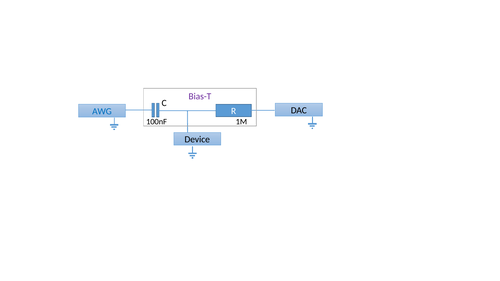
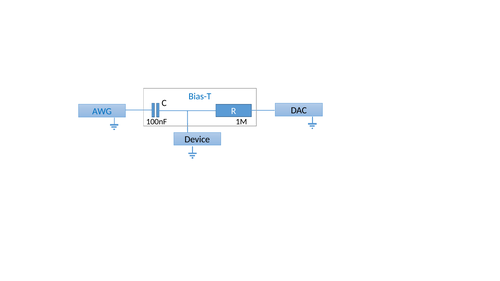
Bias-T colour: purple -> blue
